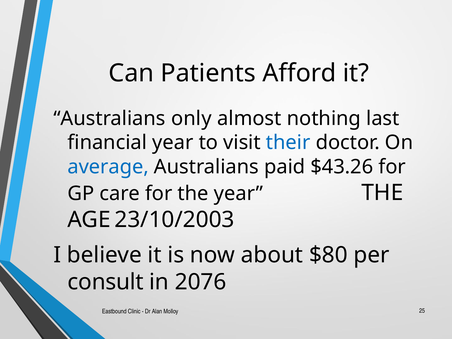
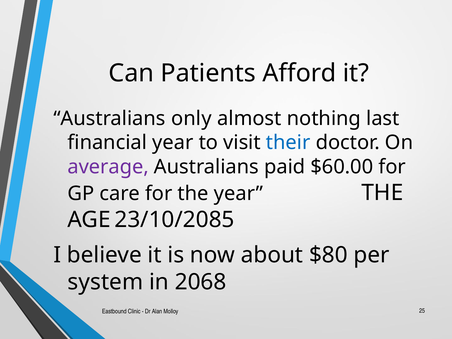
average colour: blue -> purple
$43.26: $43.26 -> $60.00
23/10/2003: 23/10/2003 -> 23/10/2085
consult: consult -> system
2076: 2076 -> 2068
